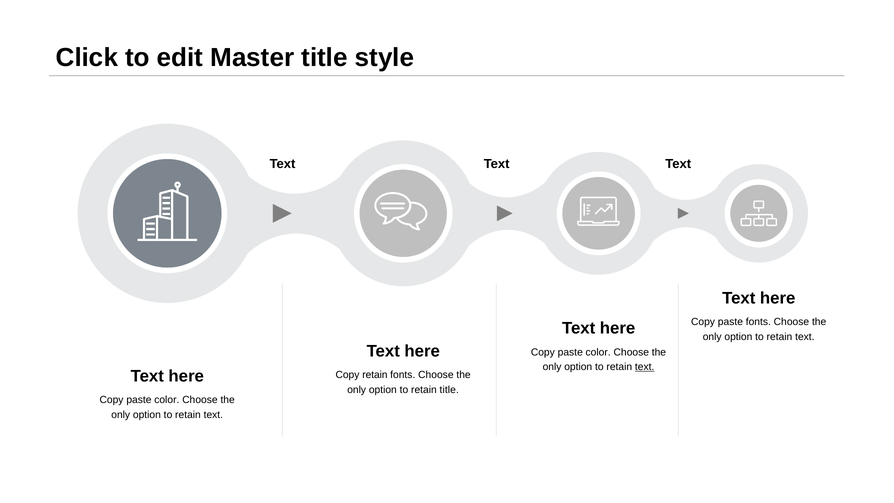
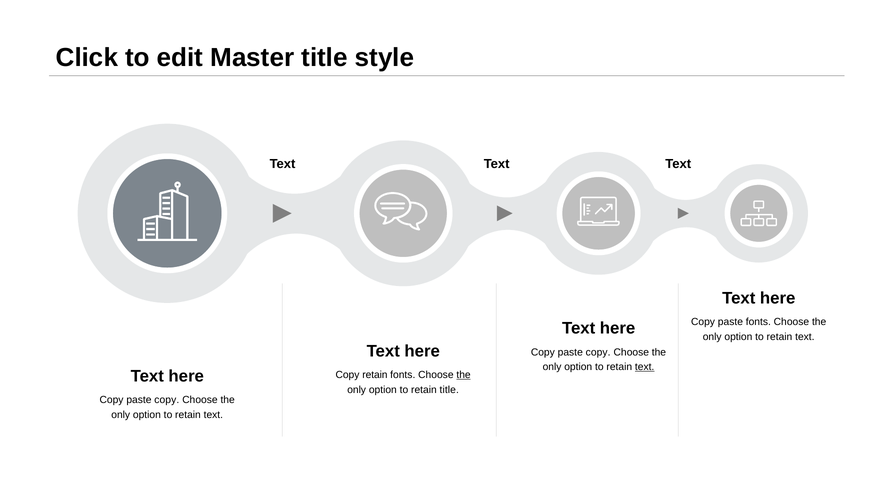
here Copy paste color: color -> copy
the at (464, 375) underline: none -> present
color at (167, 400): color -> copy
